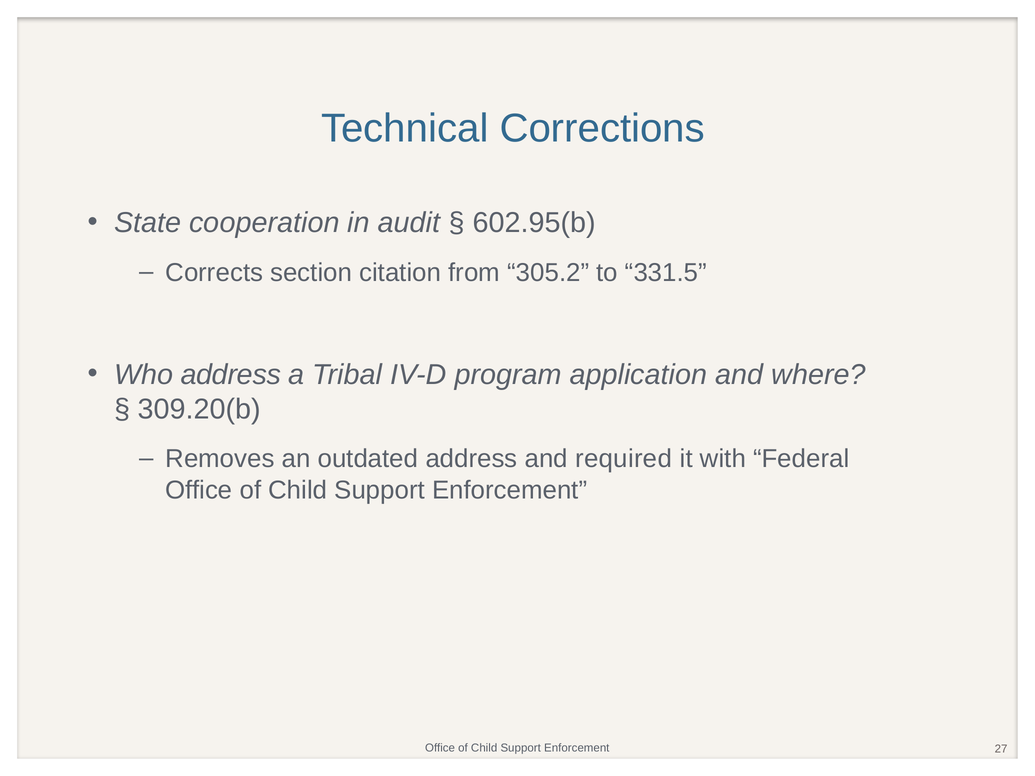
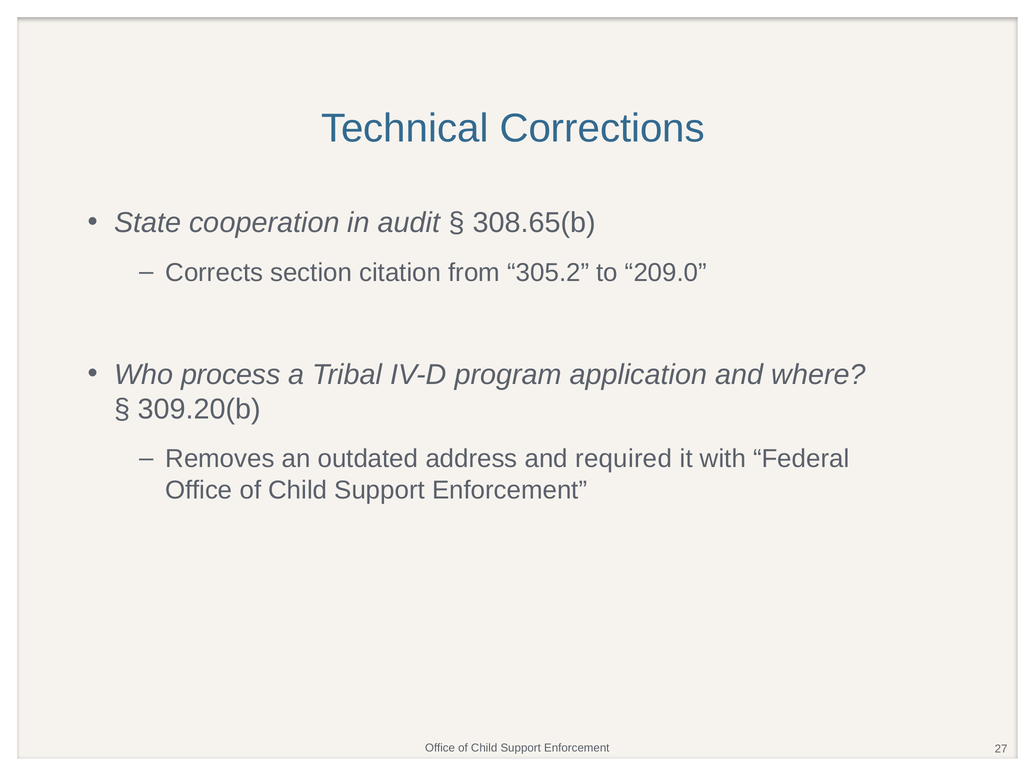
602.95(b: 602.95(b -> 308.65(b
331.5: 331.5 -> 209.0
Who address: address -> process
